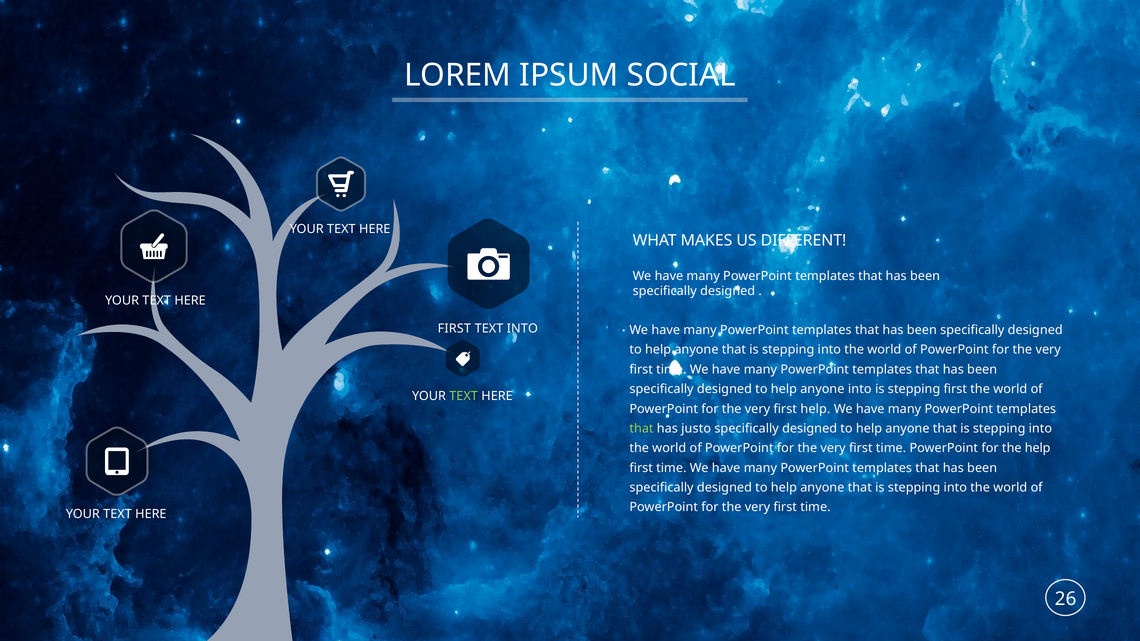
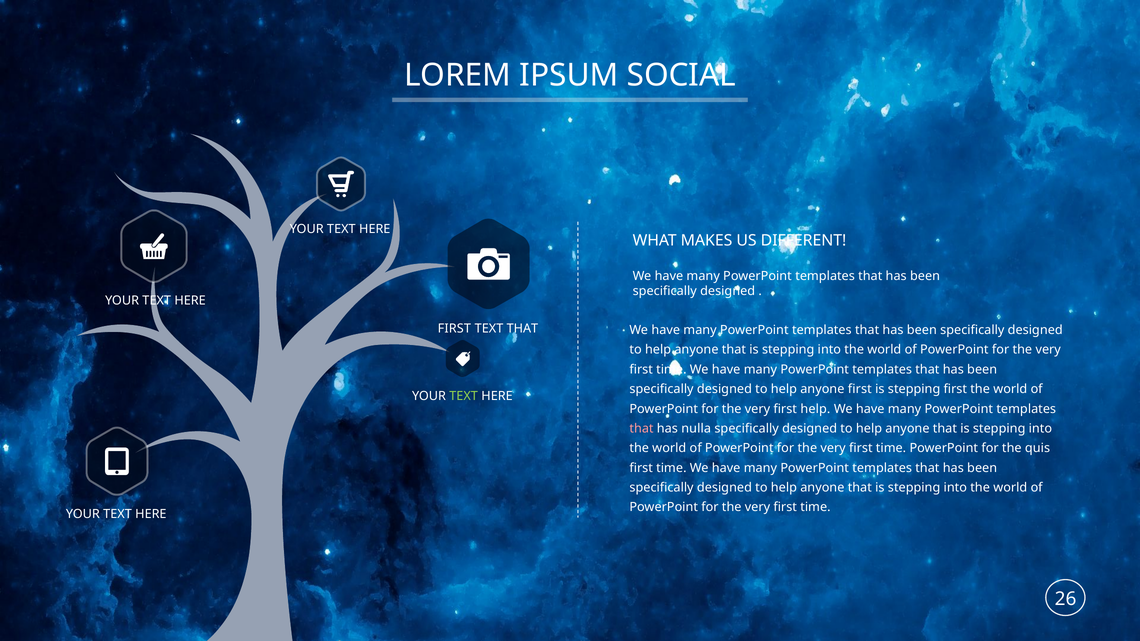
TEXT INTO: INTO -> THAT
anyone into: into -> first
that at (642, 429) colour: light green -> pink
justo: justo -> nulla
the help: help -> quis
